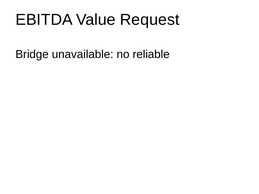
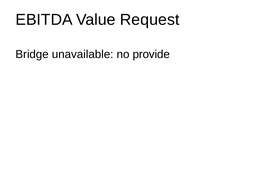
reliable: reliable -> provide
